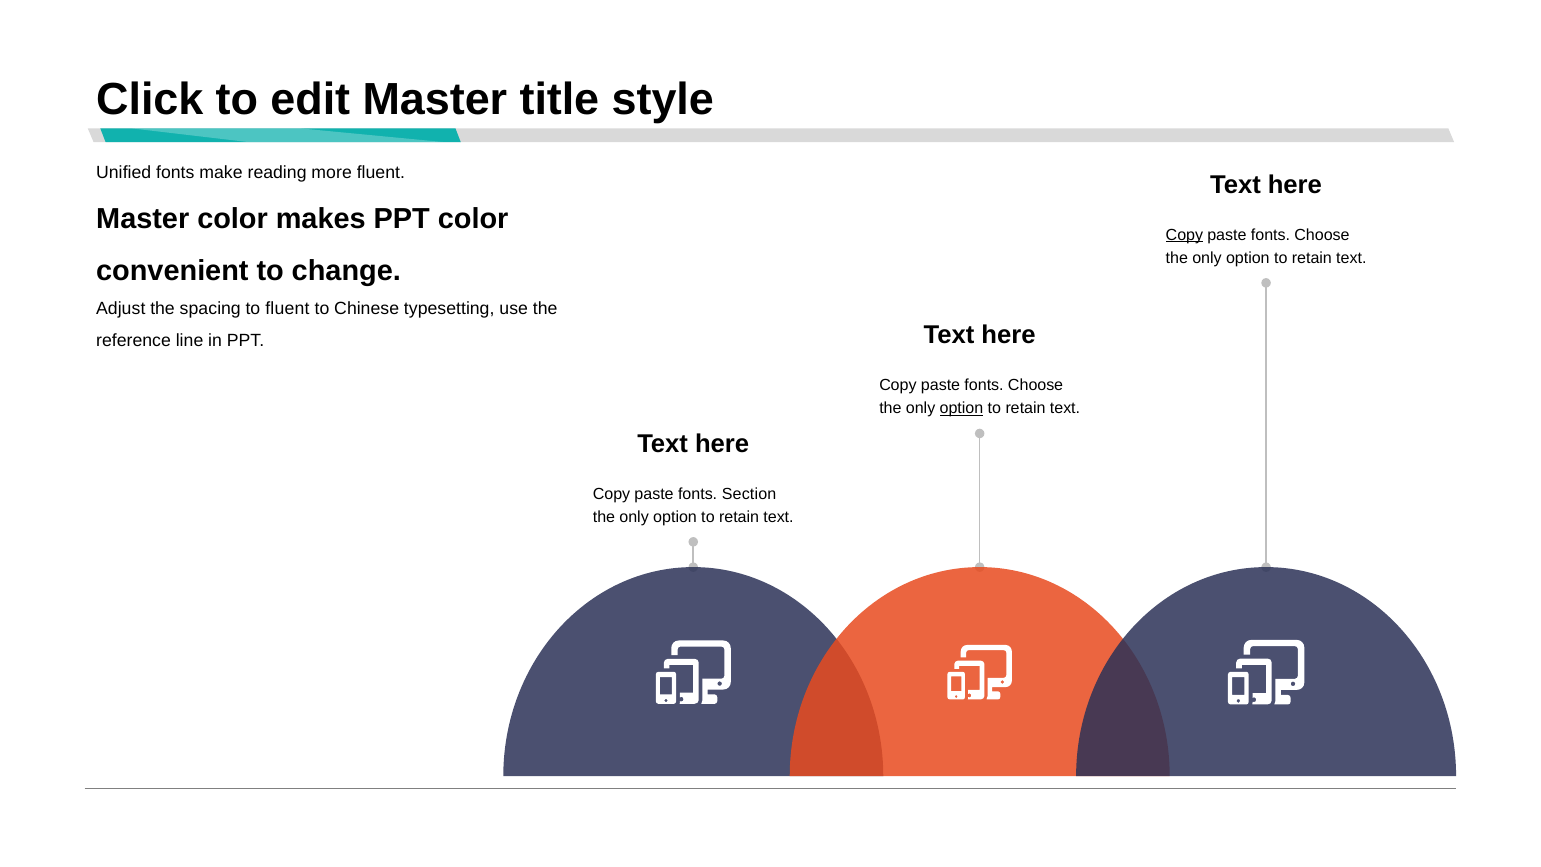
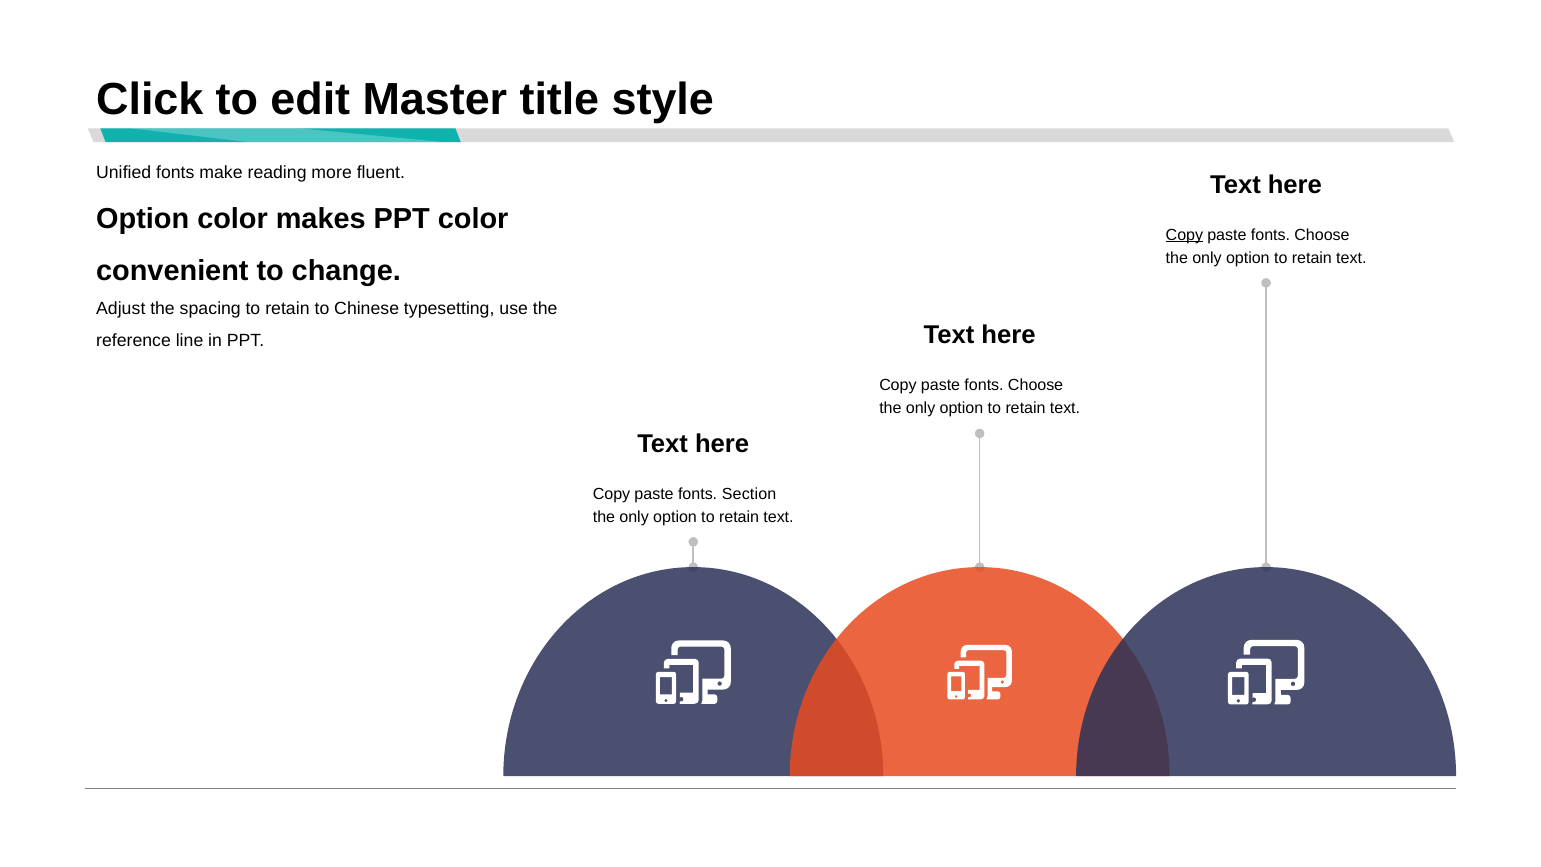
Master at (143, 219): Master -> Option
spacing to fluent: fluent -> retain
option at (961, 408) underline: present -> none
